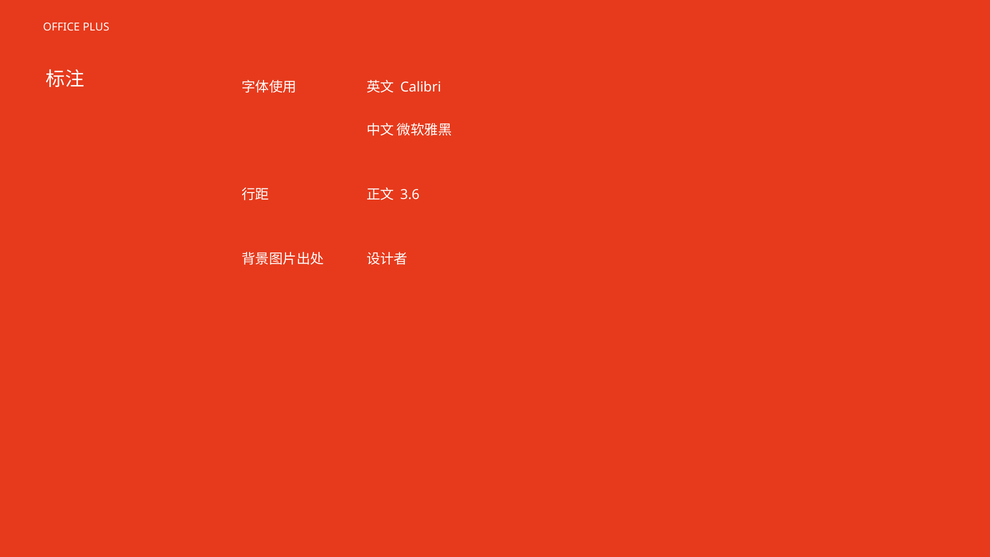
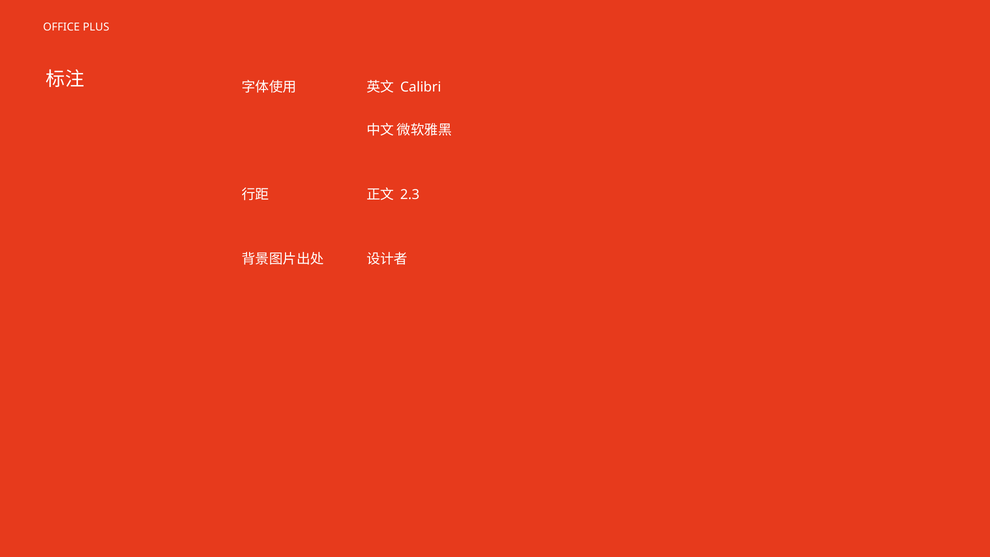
3.6: 3.6 -> 2.3
